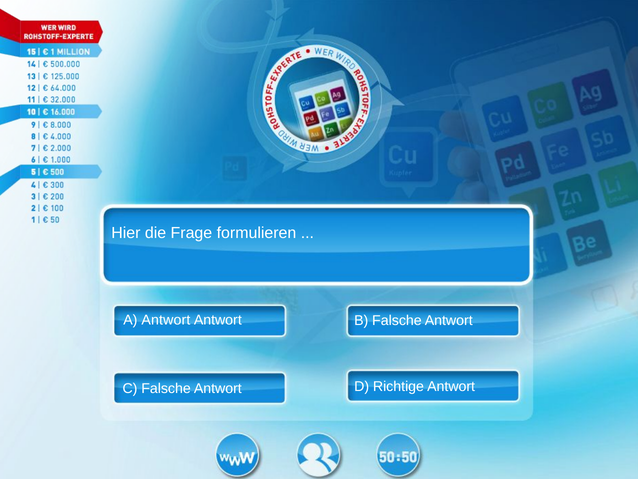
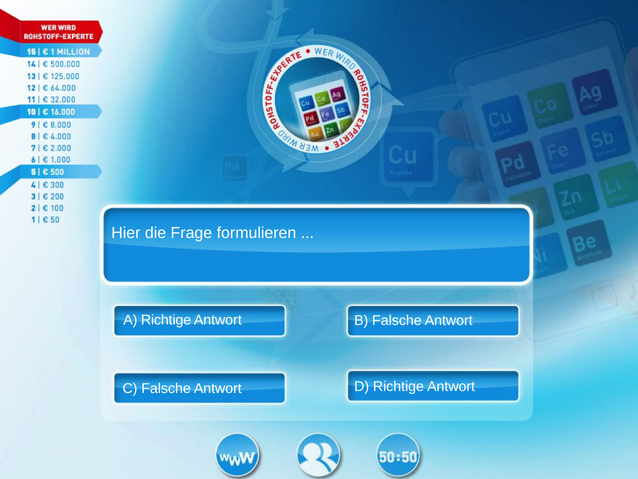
A Antwort: Antwort -> Richtige
